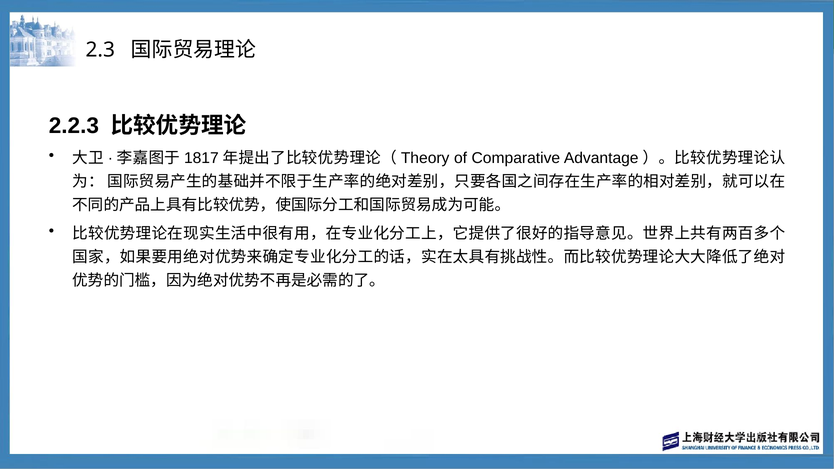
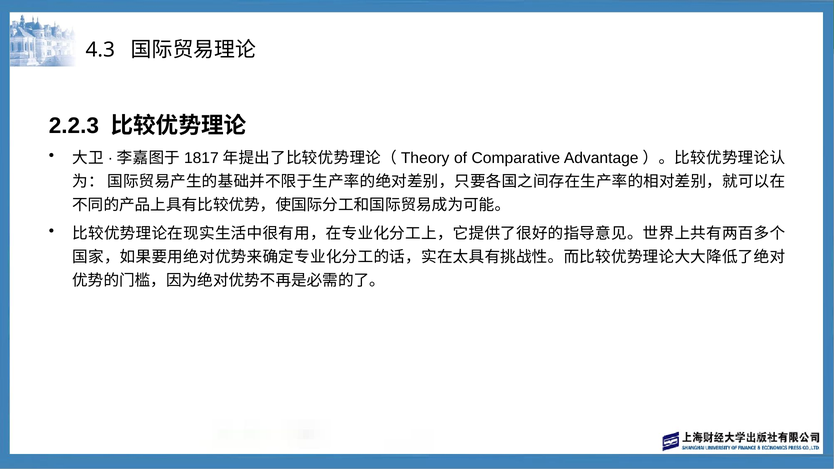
2.3: 2.3 -> 4.3
